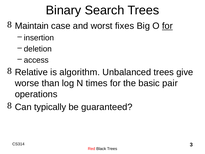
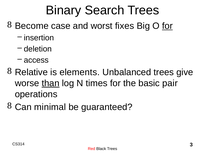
Maintain: Maintain -> Become
algorithm: algorithm -> elements
than underline: none -> present
typically: typically -> minimal
